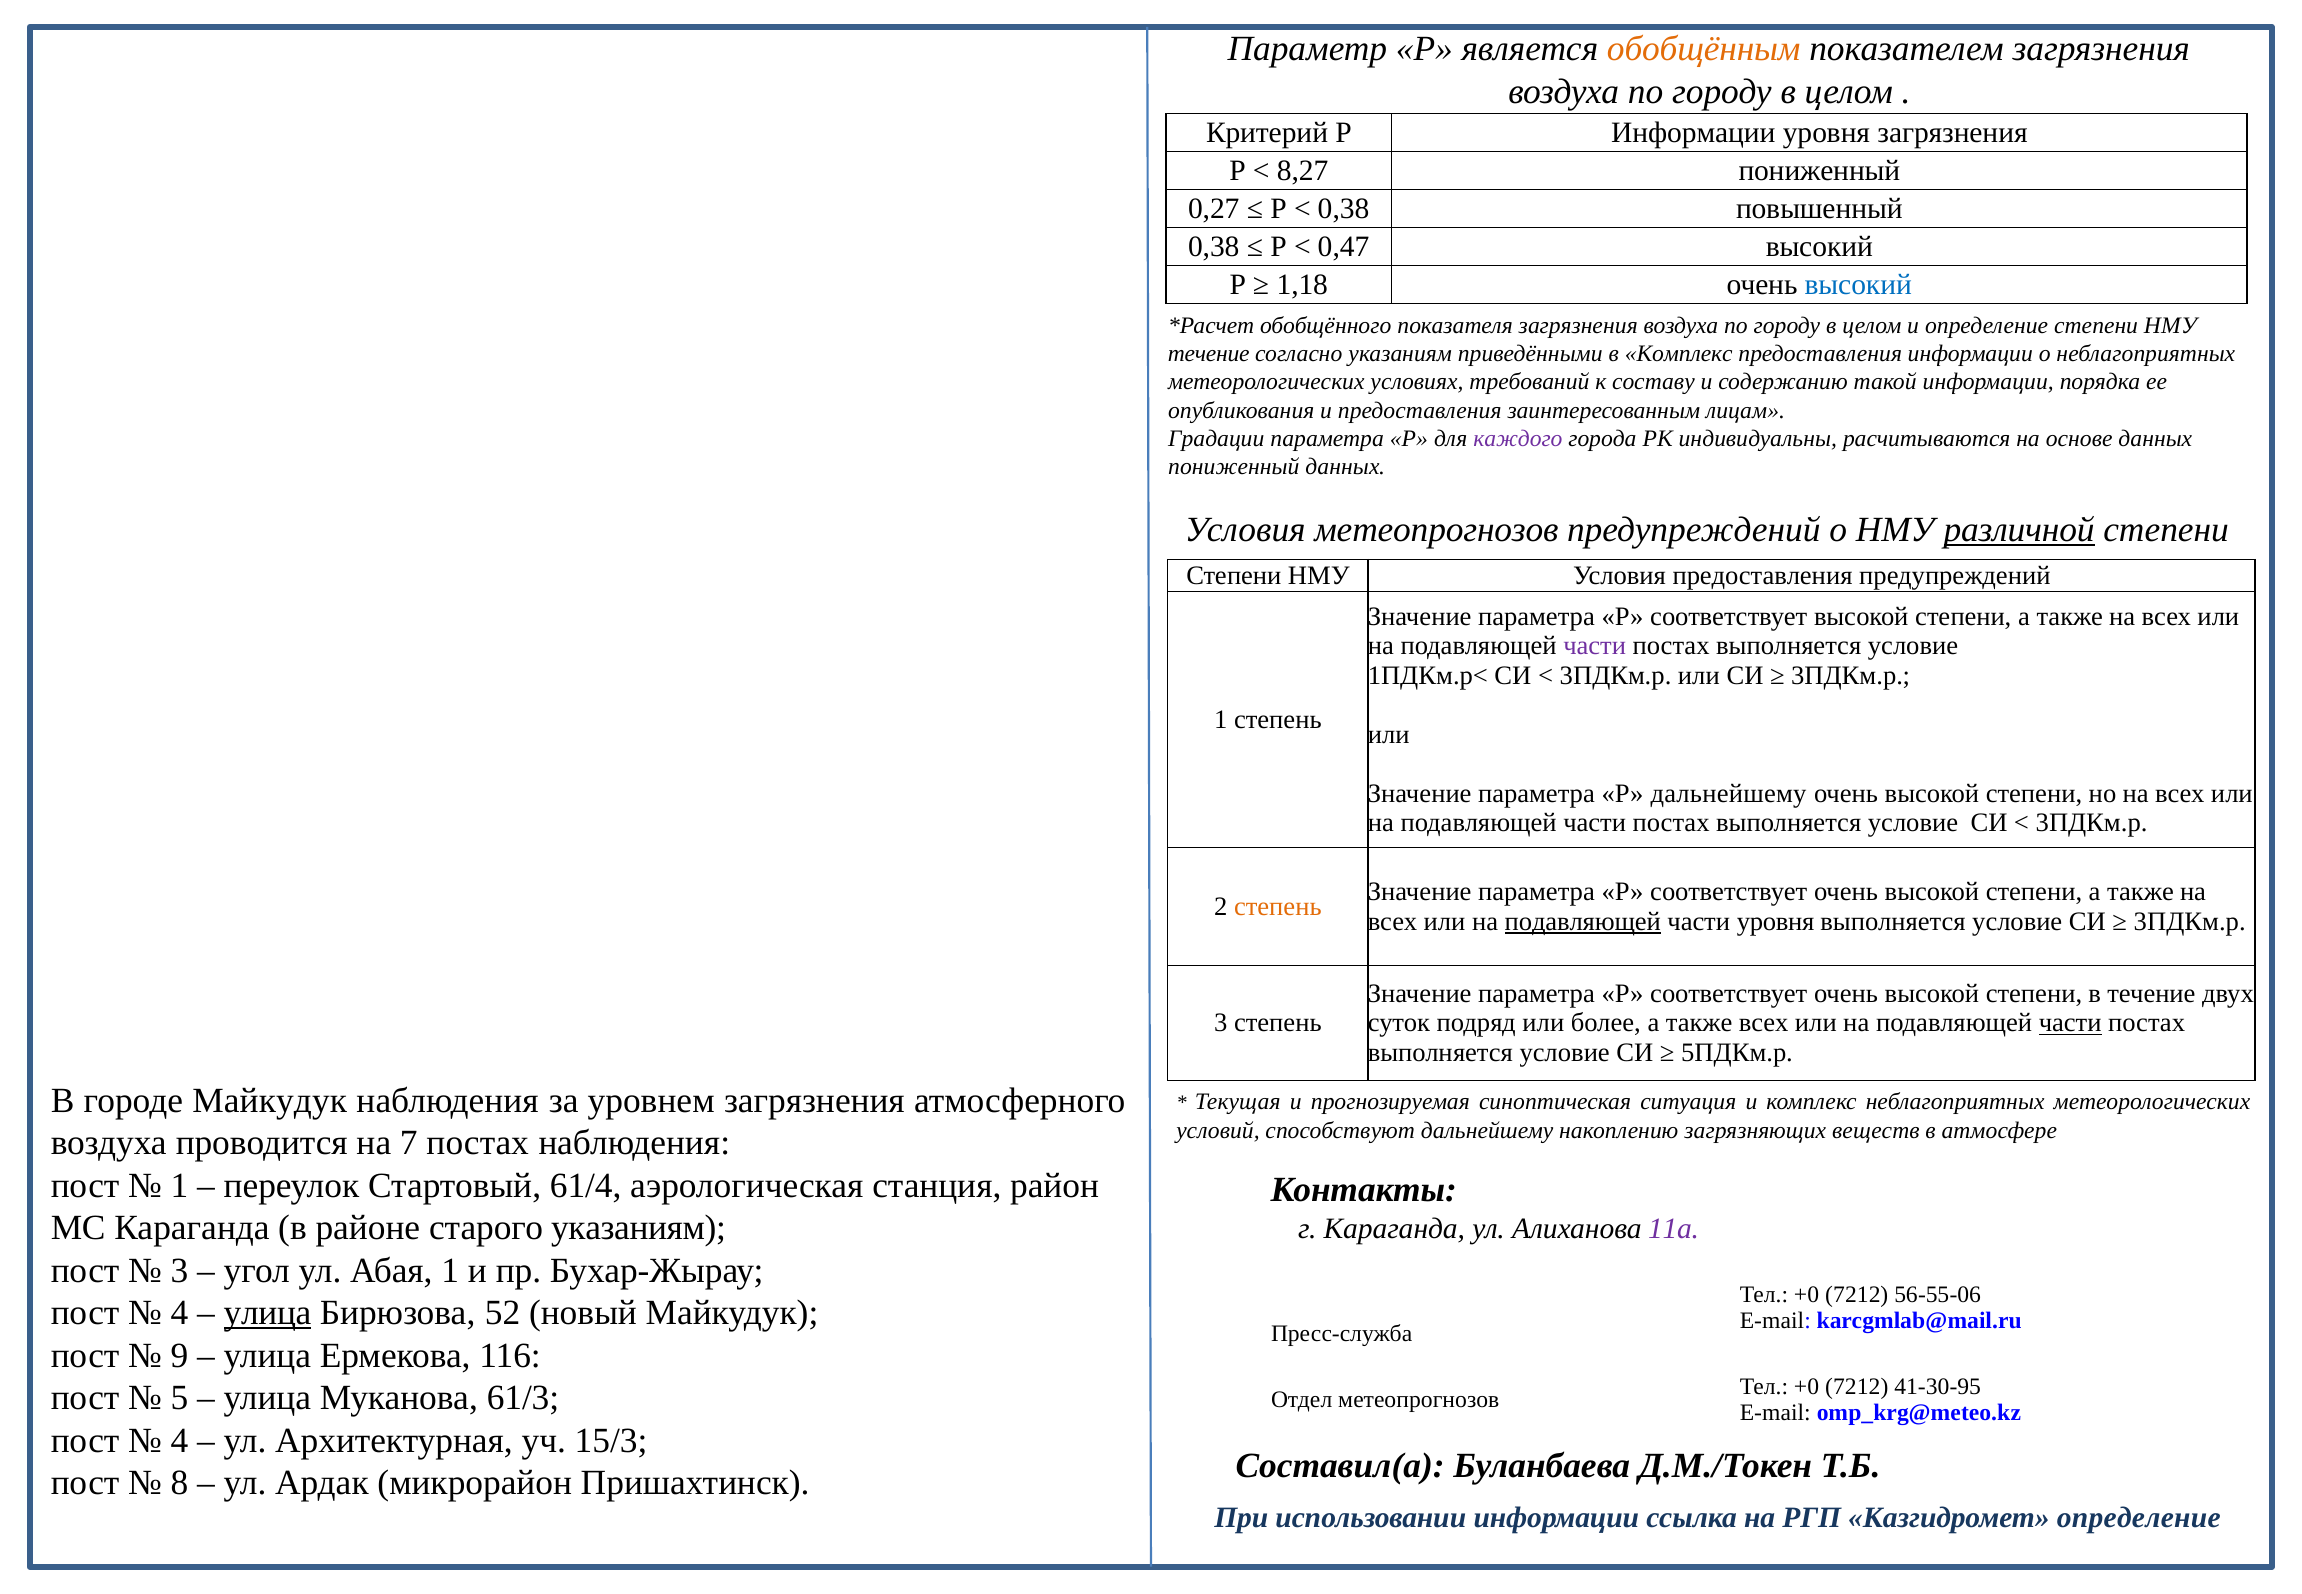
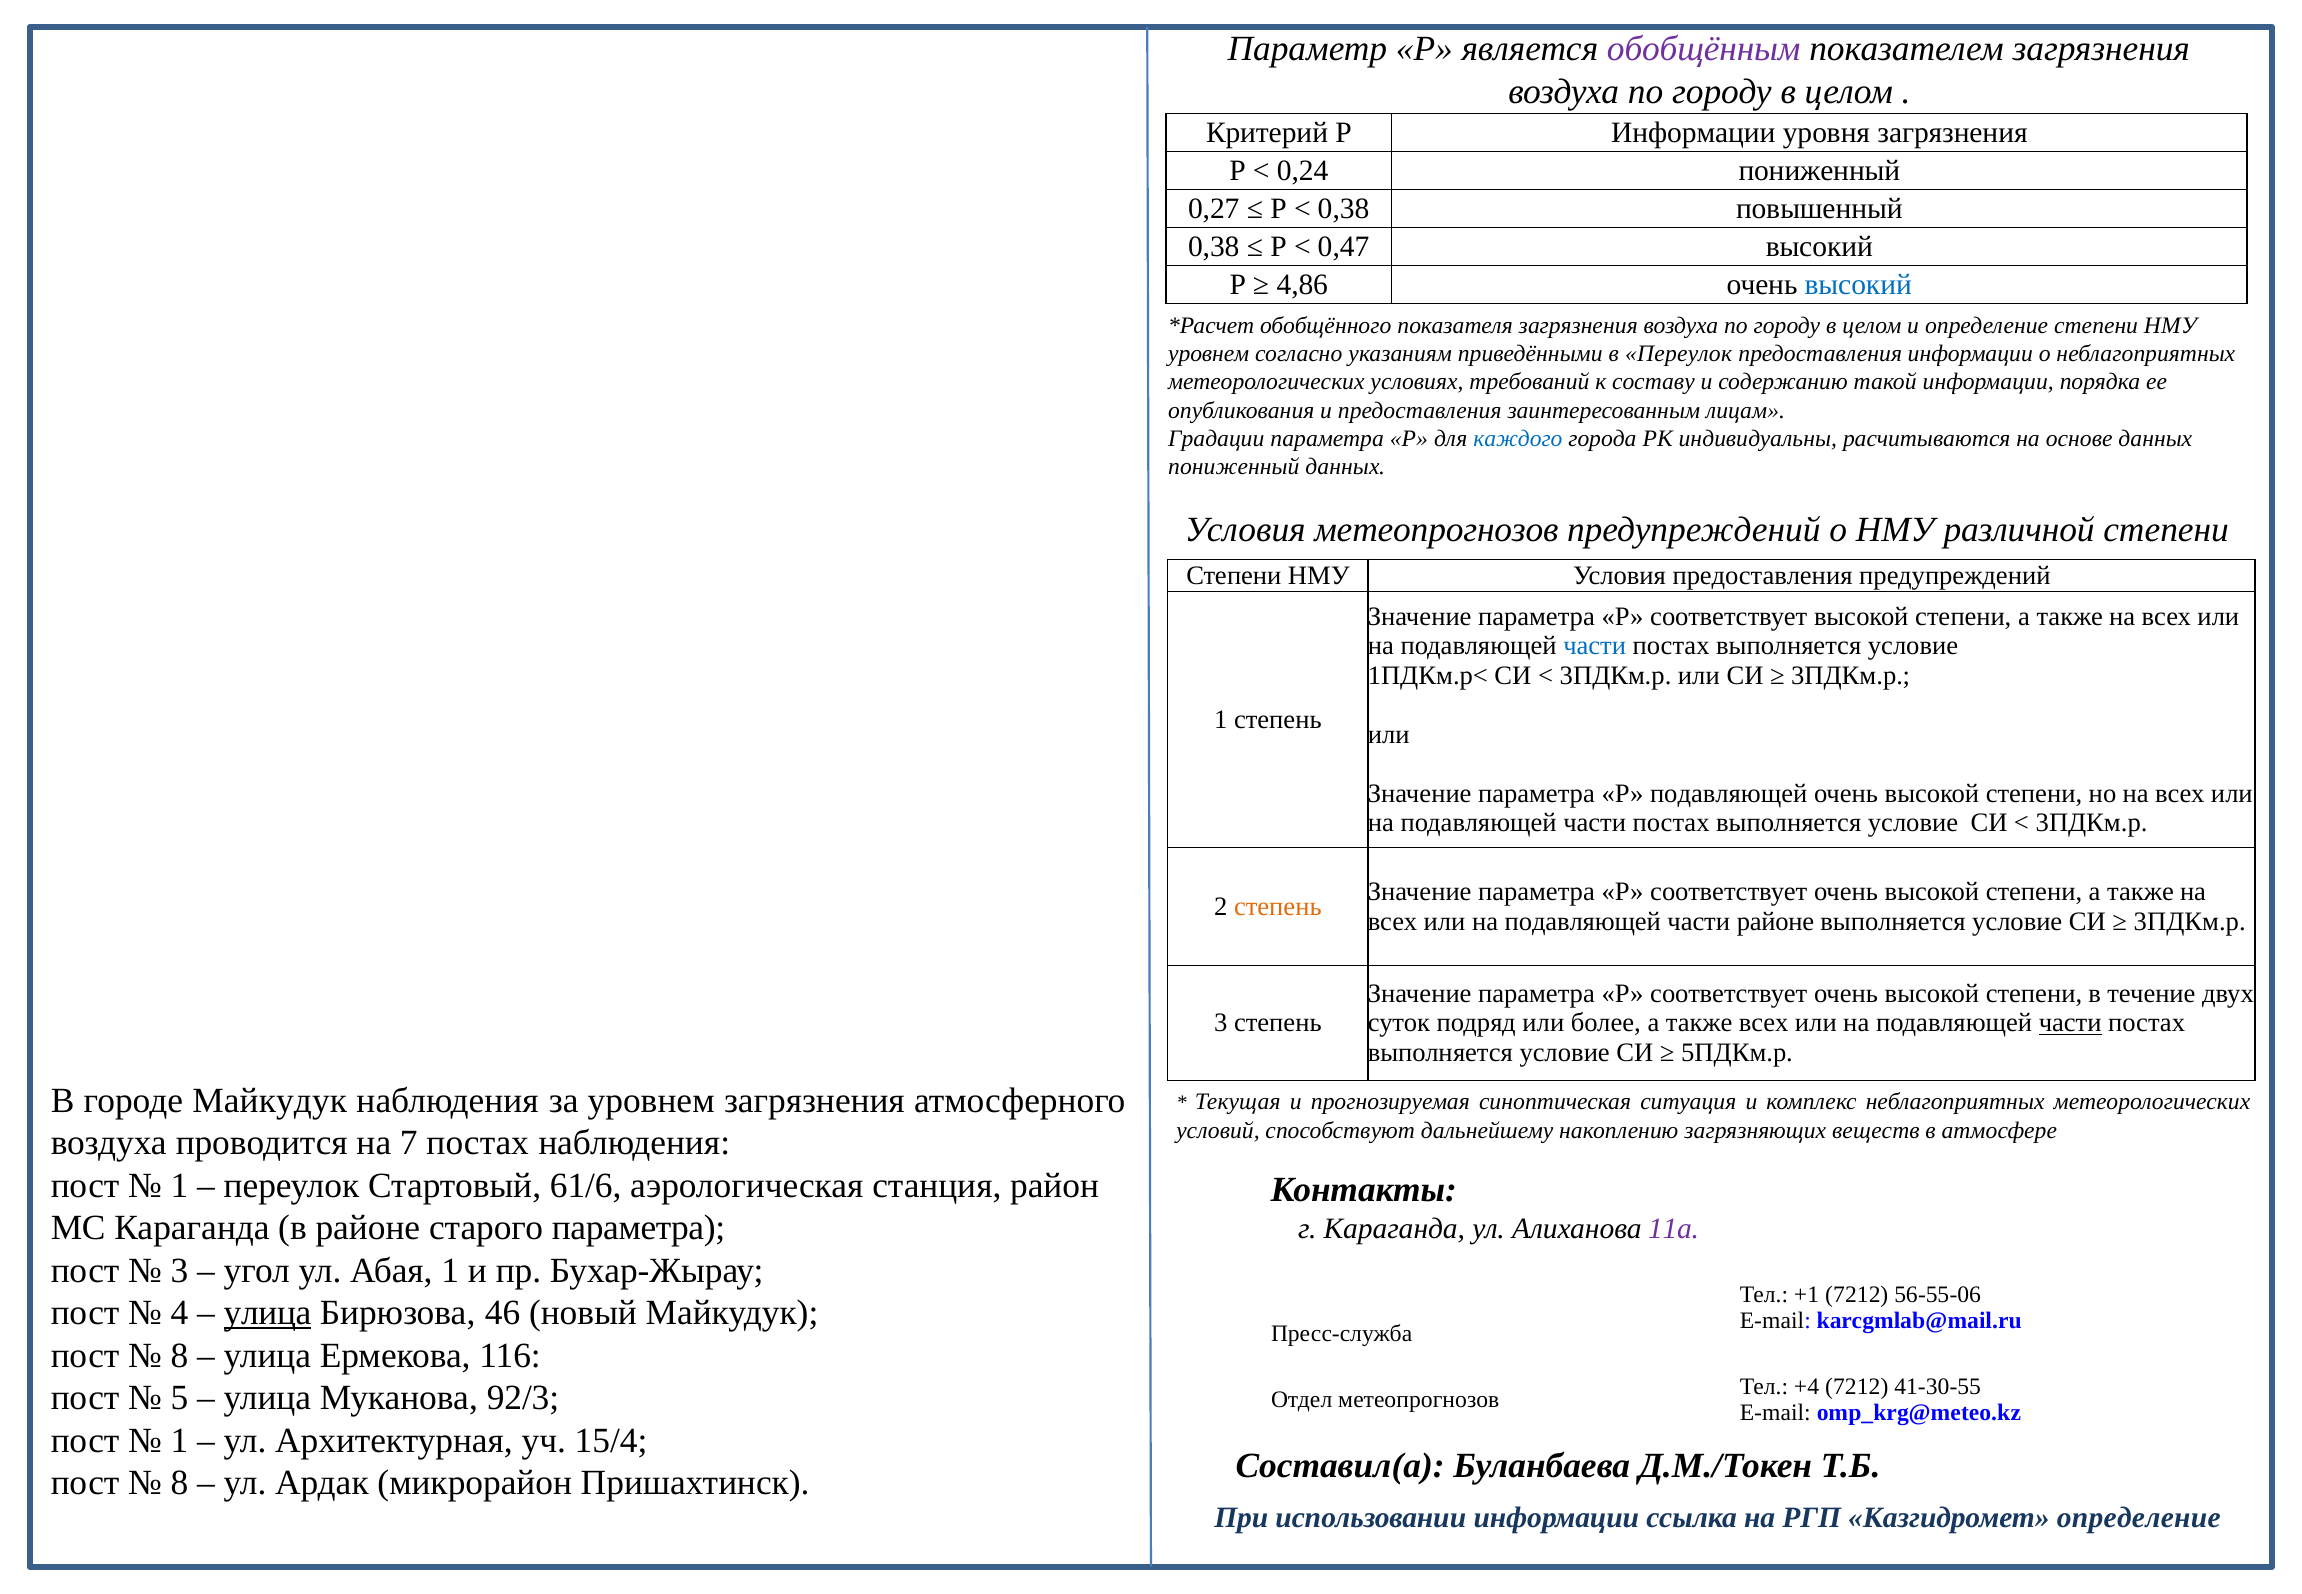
обобщённым colour: orange -> purple
8,27: 8,27 -> 0,24
1,18: 1,18 -> 4,86
течение at (1209, 354): течение -> уровнем
в Комплекс: Комплекс -> Переулок
каждого colour: purple -> blue
различной underline: present -> none
части at (1595, 646) colour: purple -> blue
Р дальнейшему: дальнейшему -> подавляющей
подавляющей at (1583, 921) underline: present -> none
части уровня: уровня -> районе
61/4: 61/4 -> 61/6
старого указаниям: указаниям -> параметра
+0 at (1807, 1294): +0 -> +1
52: 52 -> 46
9 at (179, 1355): 9 -> 8
+0 at (1807, 1386): +0 -> +4
41-30-95: 41-30-95 -> 41-30-55
61/3: 61/3 -> 92/3
4 at (179, 1440): 4 -> 1
15/3: 15/3 -> 15/4
